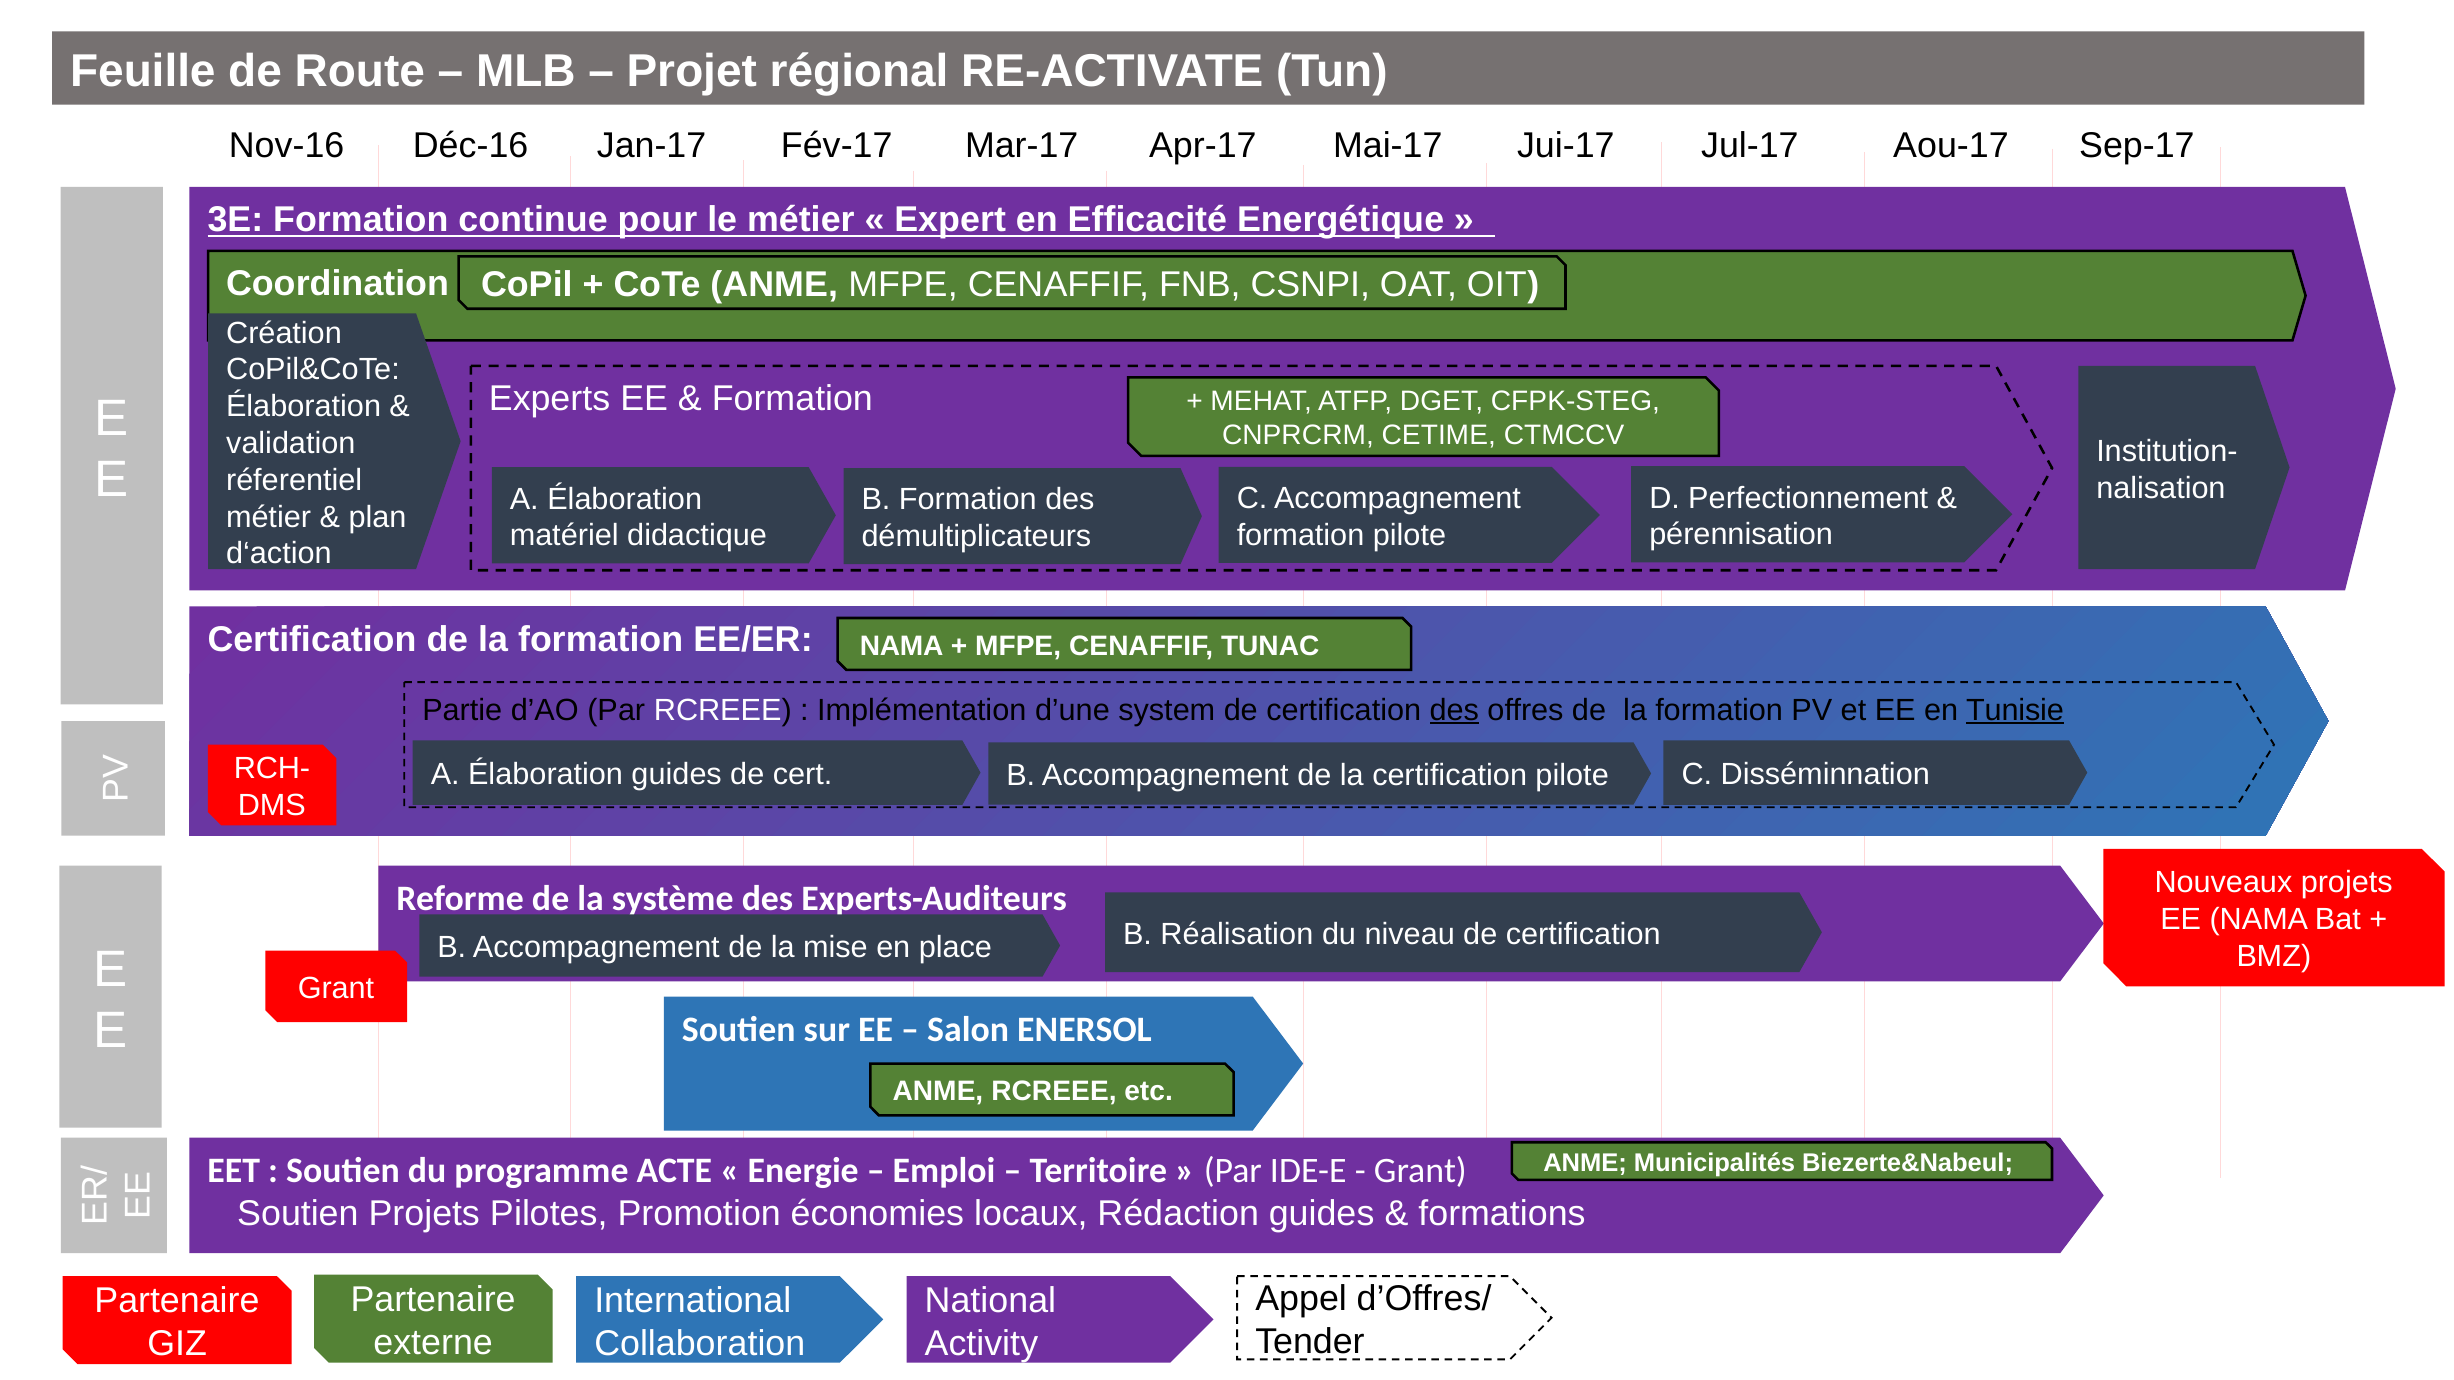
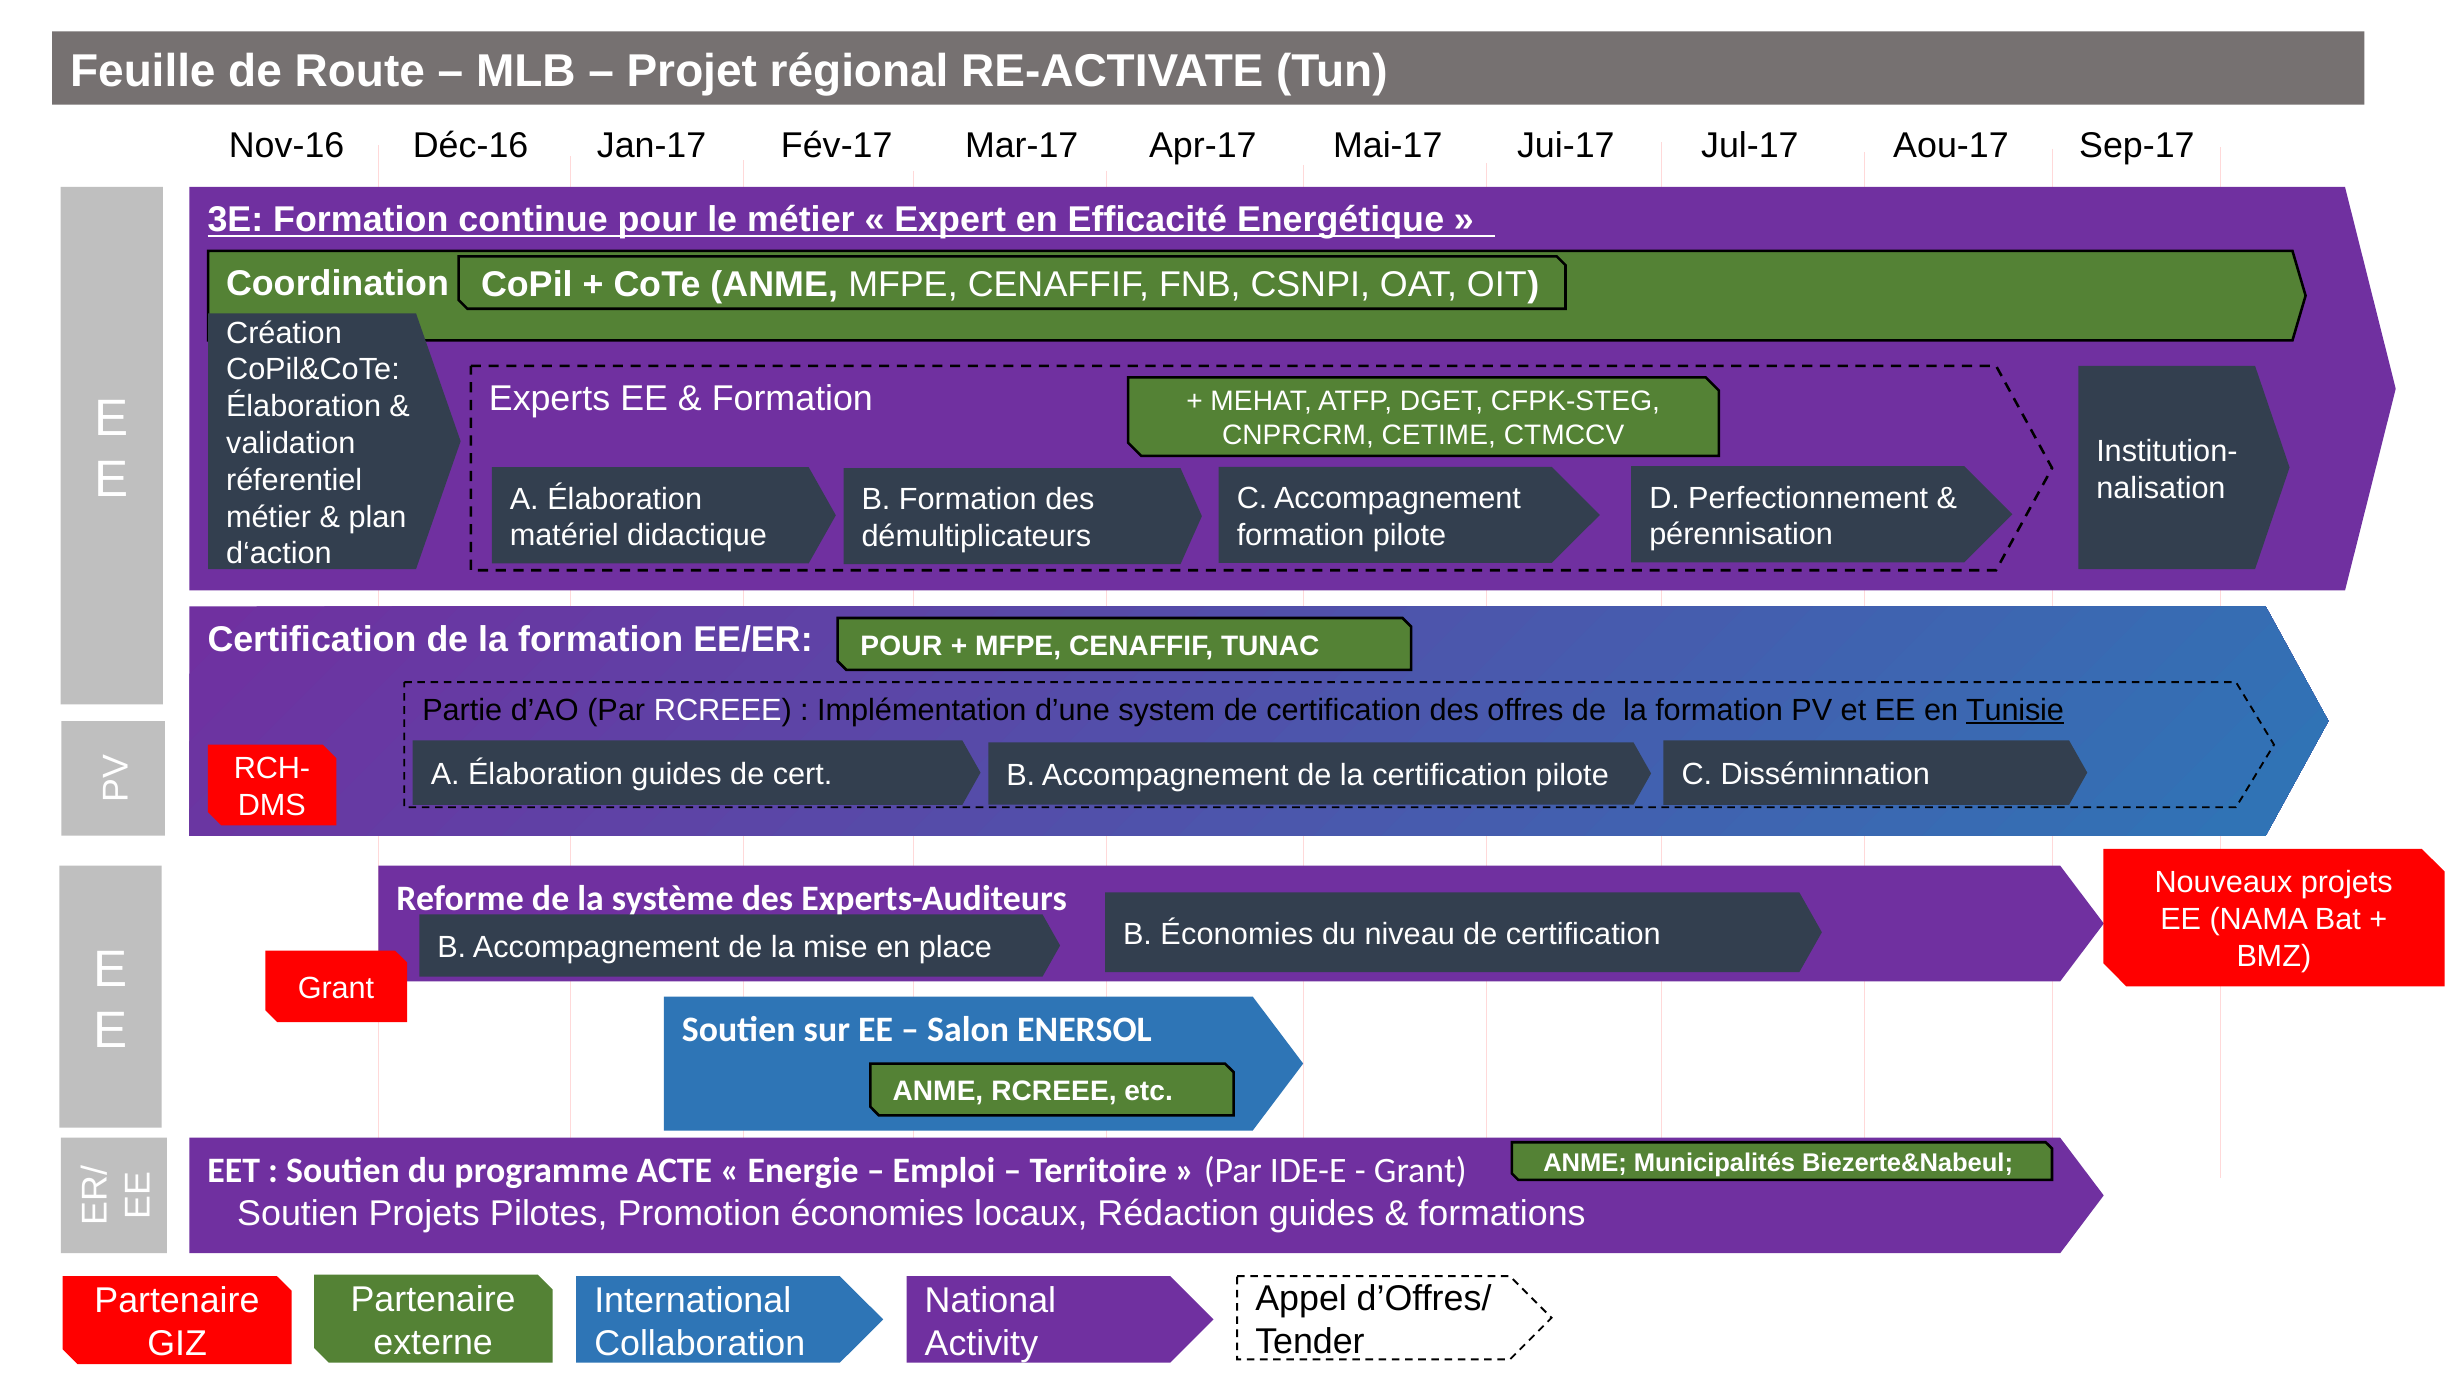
NAMA at (902, 646): NAMA -> POUR
des at (1454, 710) underline: present -> none
B Réalisation: Réalisation -> Économies
